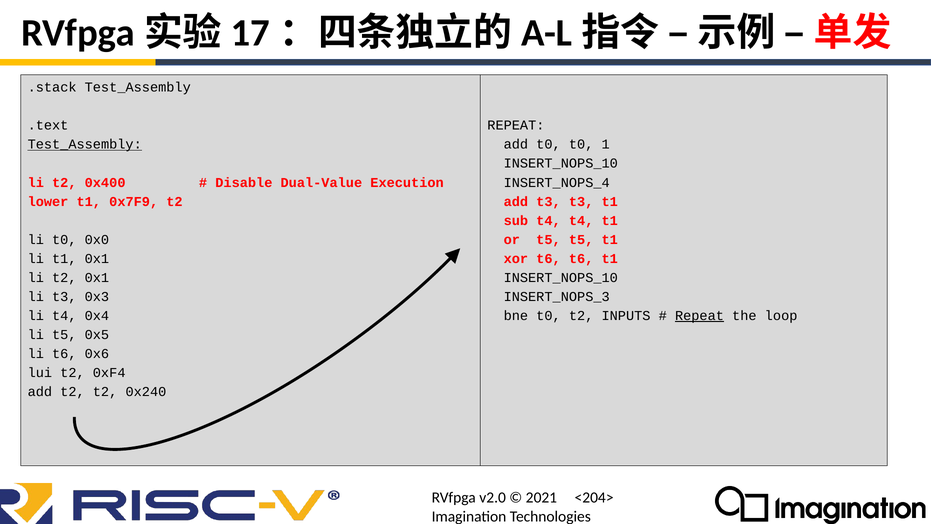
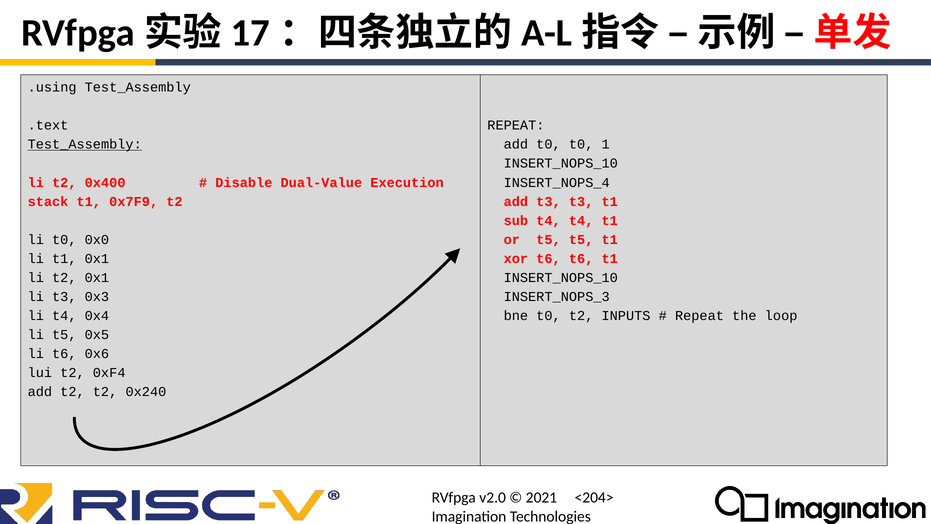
.stack: .stack -> .using
lower: lower -> stack
Repeat at (699, 316) underline: present -> none
